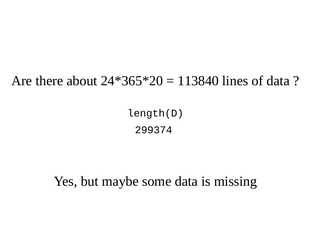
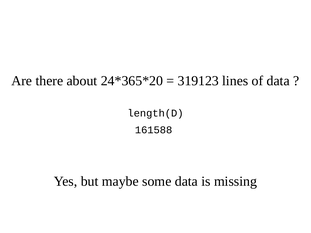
113840: 113840 -> 319123
299374: 299374 -> 161588
